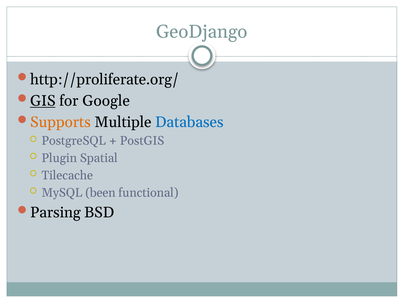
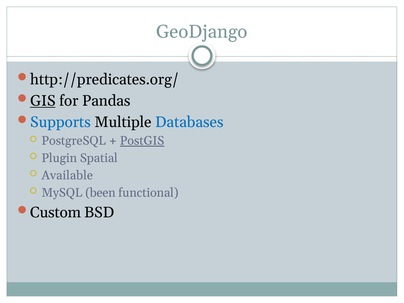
http://proliferate.org/: http://proliferate.org/ -> http://predicates.org/
Google: Google -> Pandas
Supports colour: orange -> blue
PostGIS underline: none -> present
Tilecache: Tilecache -> Available
Parsing: Parsing -> Custom
